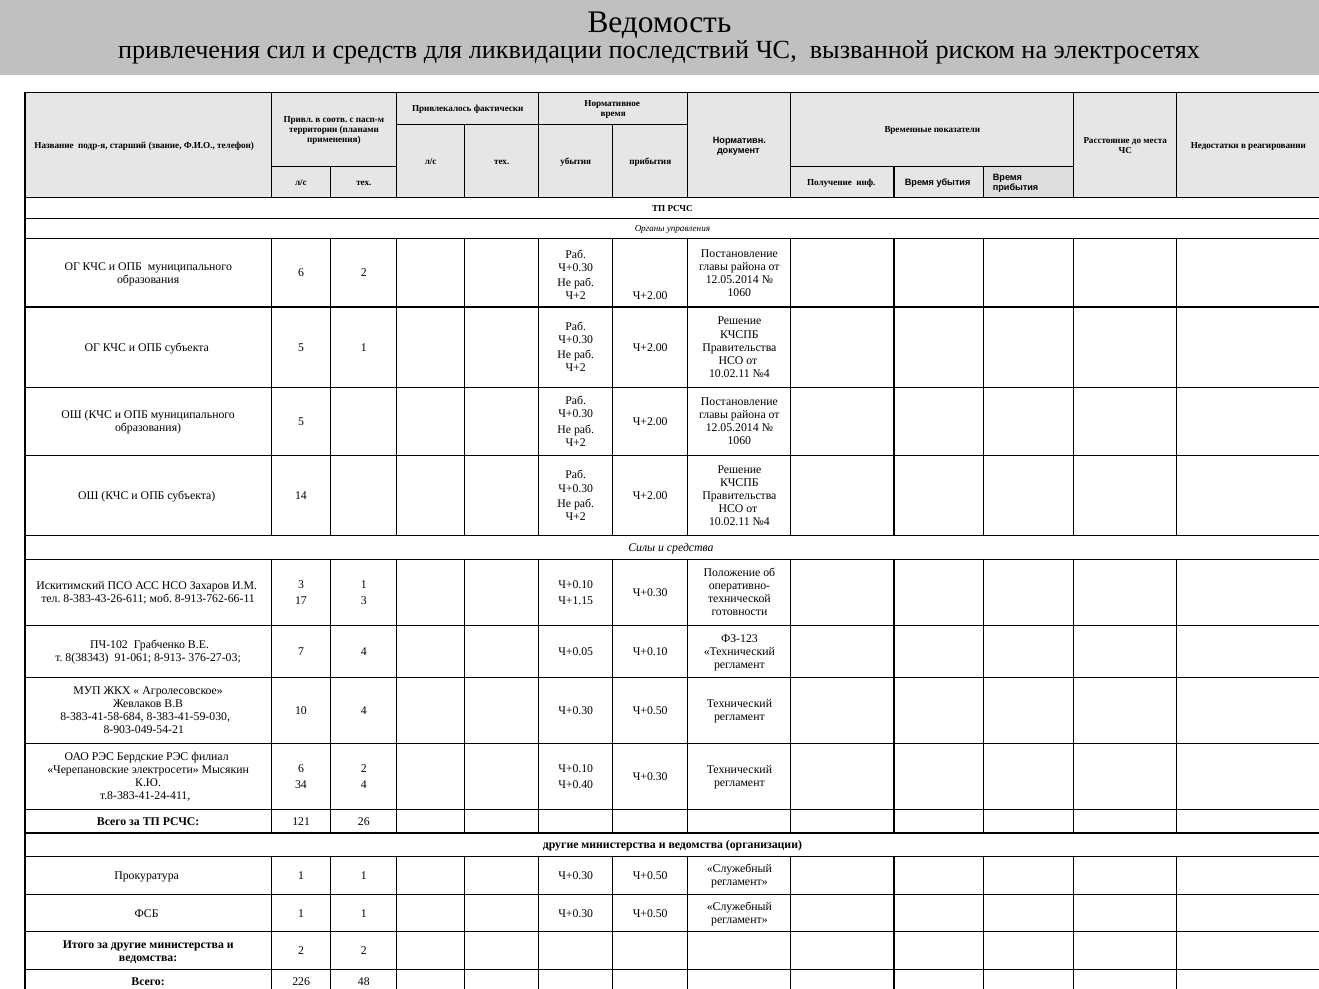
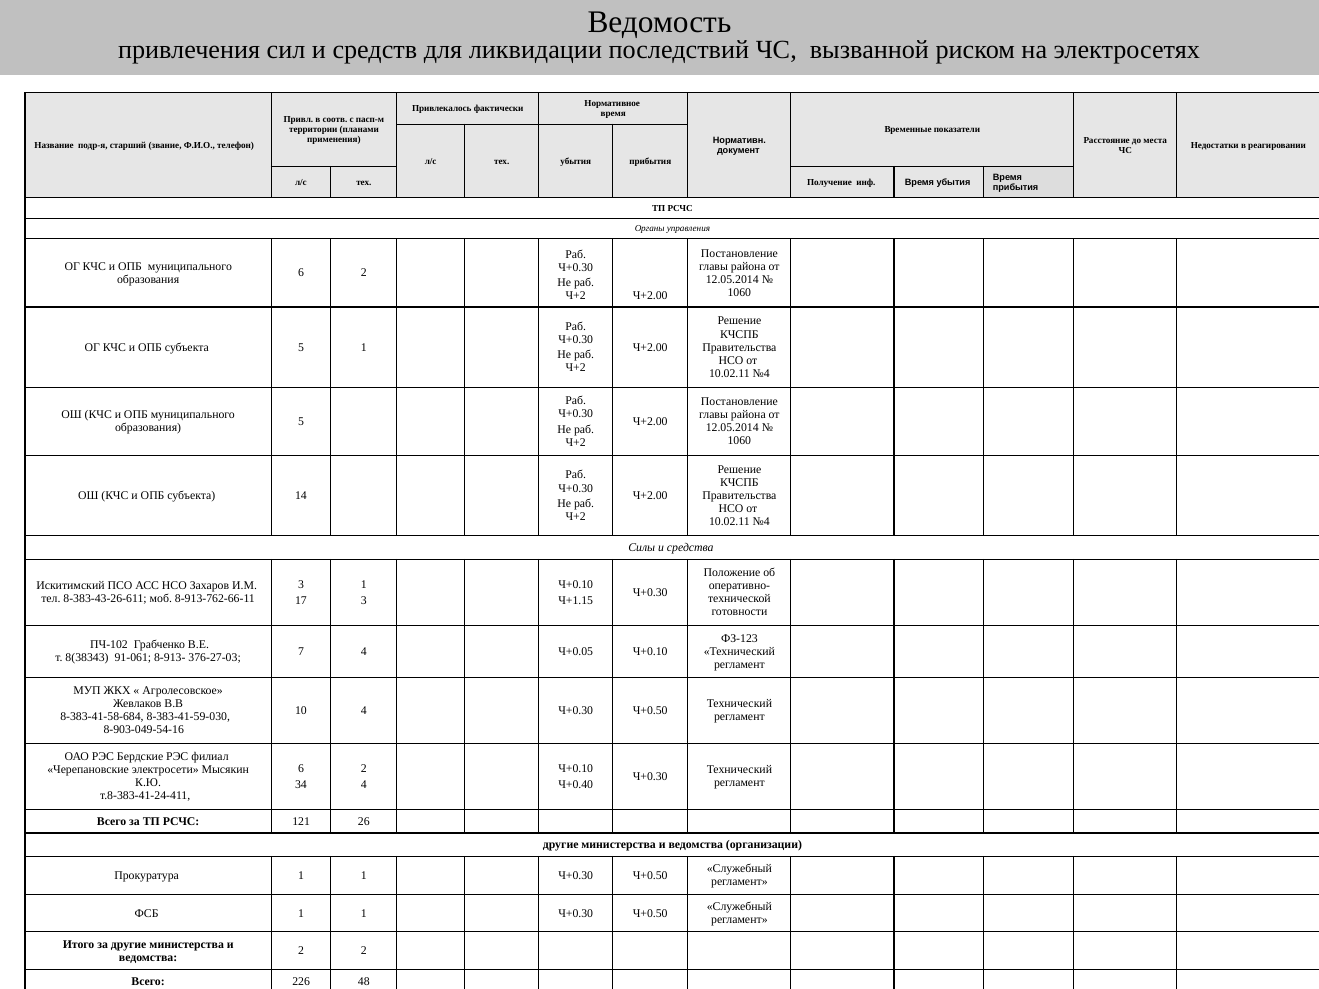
8-903-049-54-21: 8-903-049-54-21 -> 8-903-049-54-16
